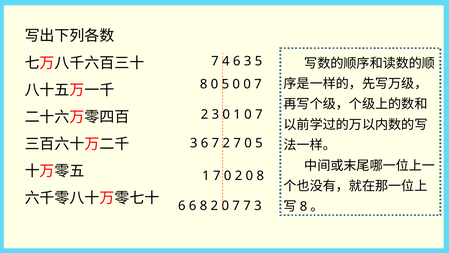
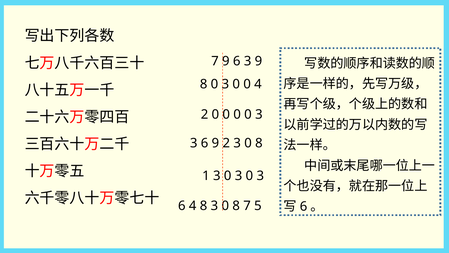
7 4: 4 -> 9
3 5: 5 -> 9
8 0 5: 5 -> 3
0 0 7: 7 -> 4
2 3: 3 -> 0
1 at (237, 114): 1 -> 0
7 at (259, 114): 7 -> 3
6 7: 7 -> 9
2 7: 7 -> 3
5 at (259, 143): 5 -> 8
1 7: 7 -> 3
2 at (239, 175): 2 -> 3
8 at (260, 175): 8 -> 3
8 at (304, 206): 8 -> 6
6 6: 6 -> 4
8 2: 2 -> 3
7 at (236, 205): 7 -> 8
3 at (258, 205): 3 -> 5
